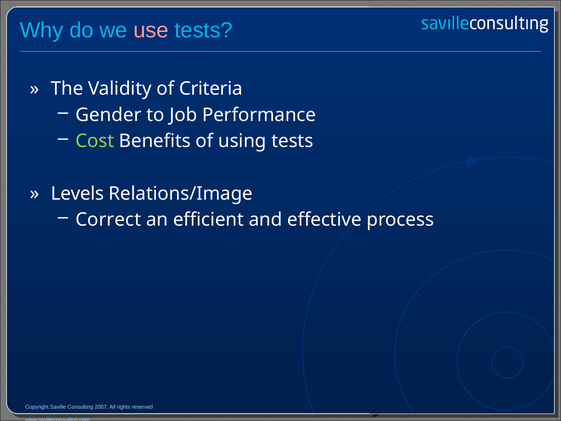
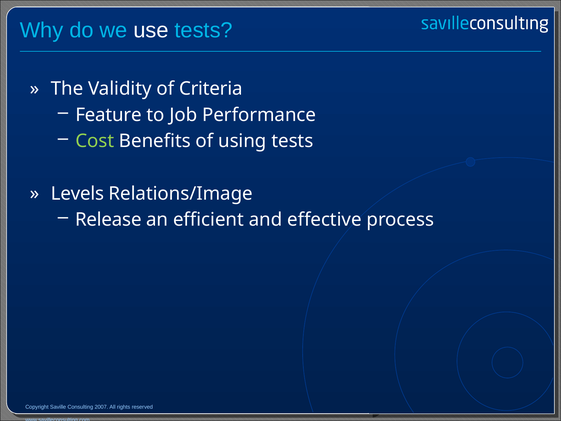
use colour: pink -> white
Gender: Gender -> Feature
Correct: Correct -> Release
